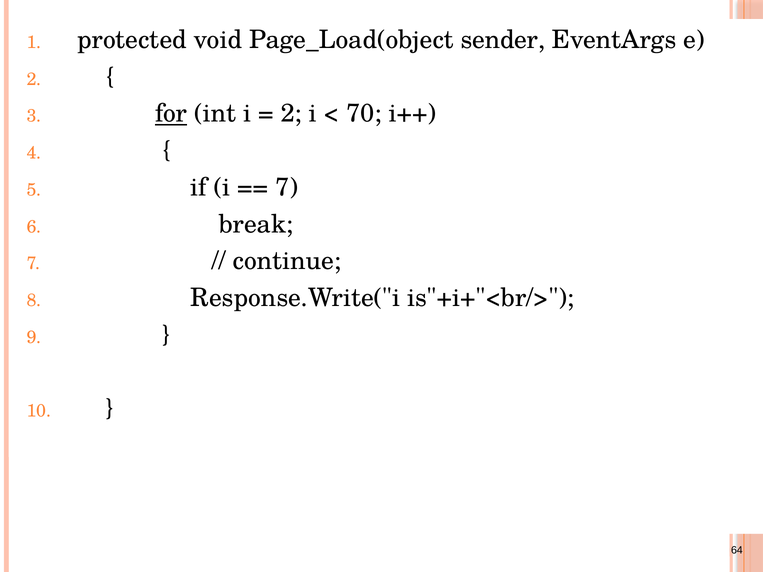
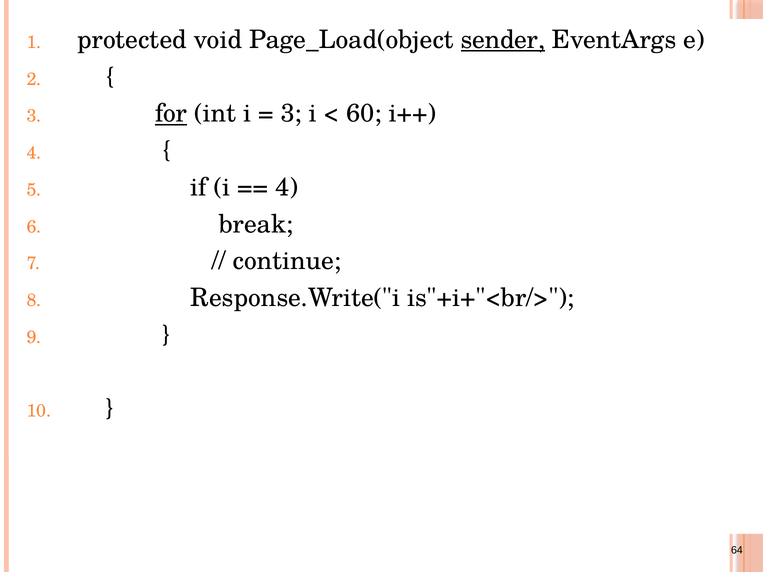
sender underline: none -> present
2 at (291, 114): 2 -> 3
70: 70 -> 60
7 at (287, 187): 7 -> 4
